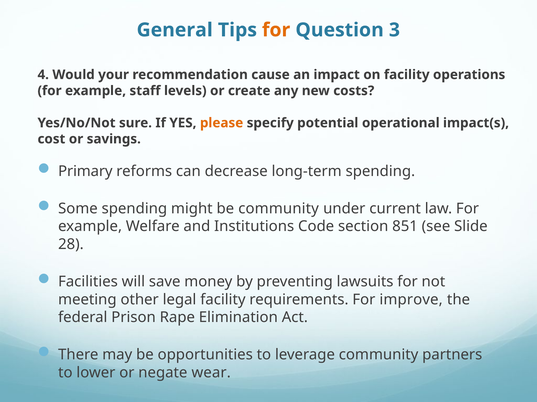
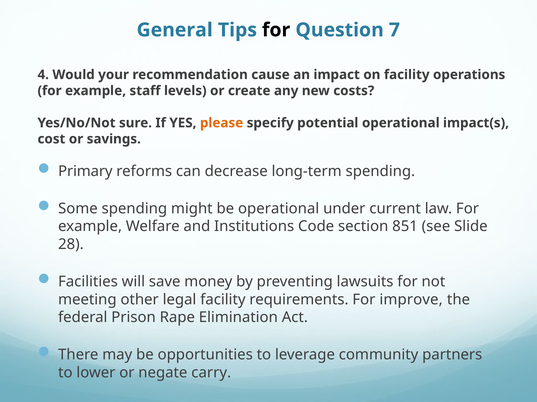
for at (276, 30) colour: orange -> black
3: 3 -> 7
be community: community -> operational
wear: wear -> carry
